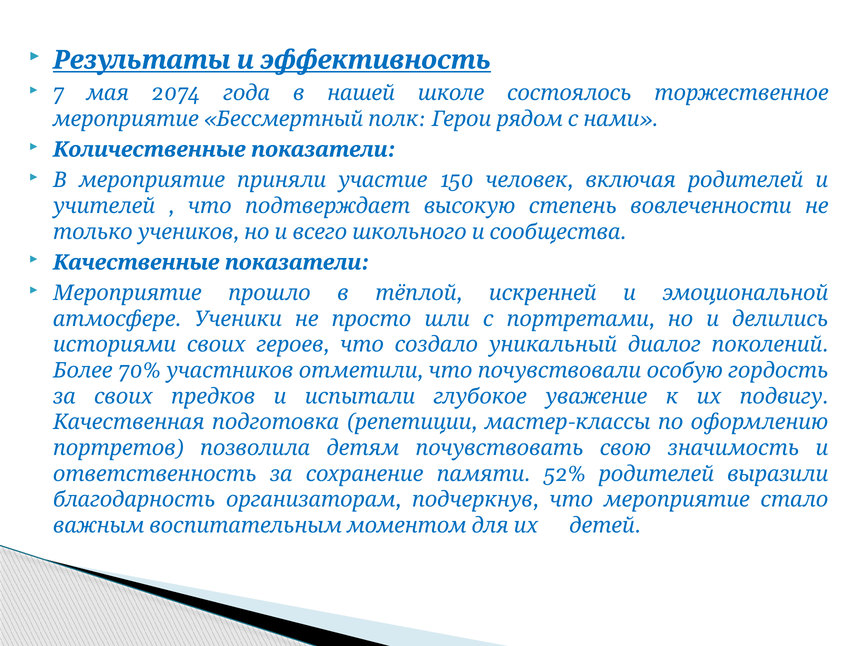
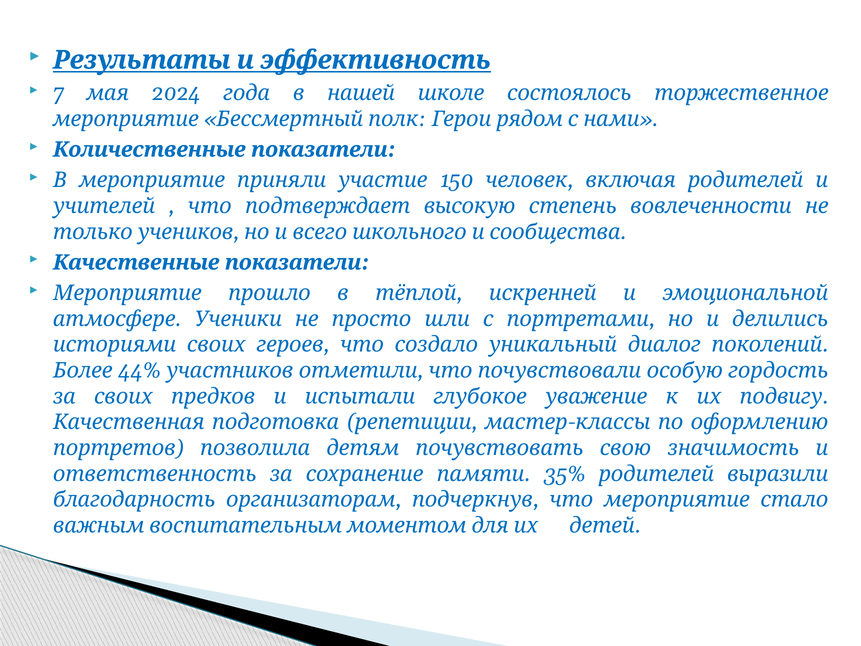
2074: 2074 -> 2024
70%: 70% -> 44%
52%: 52% -> 35%
